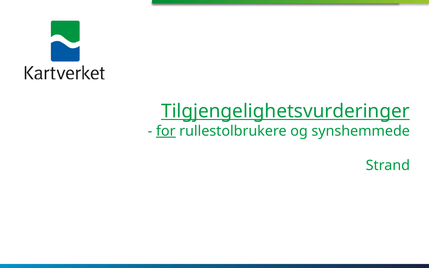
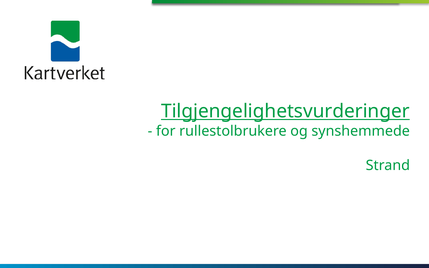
for underline: present -> none
